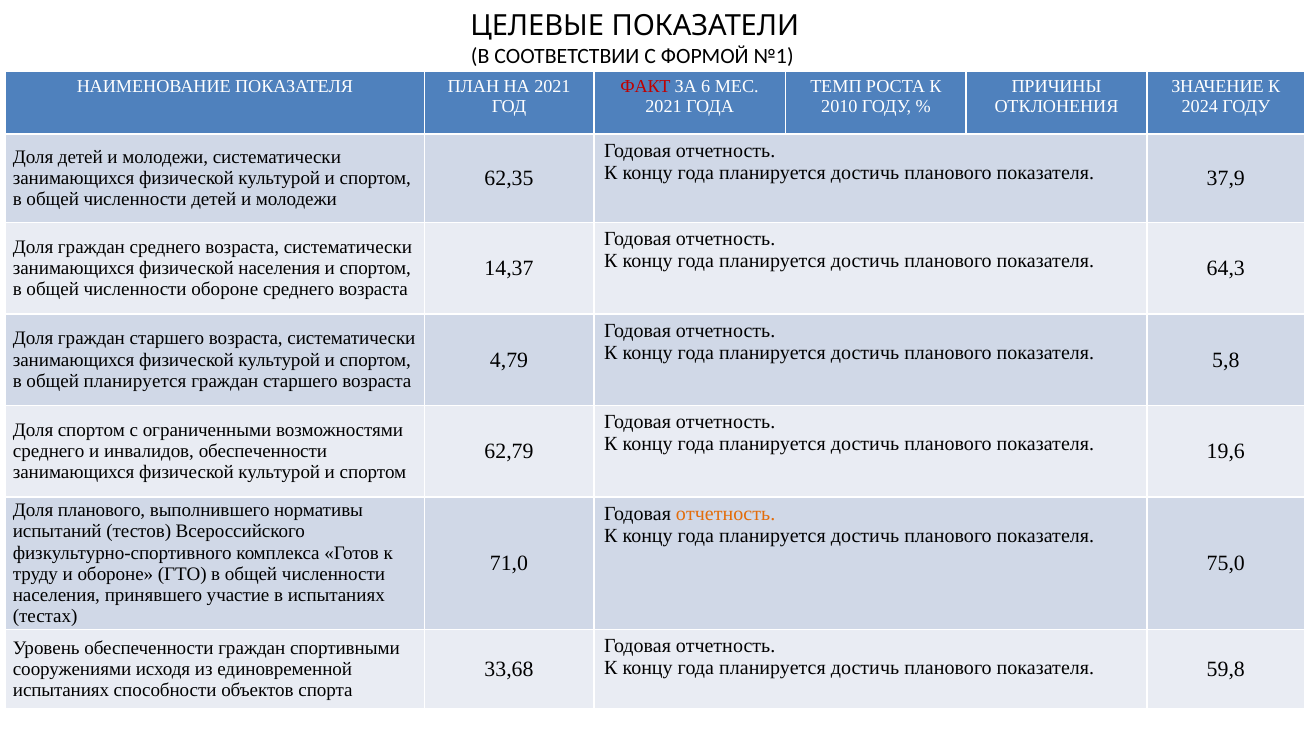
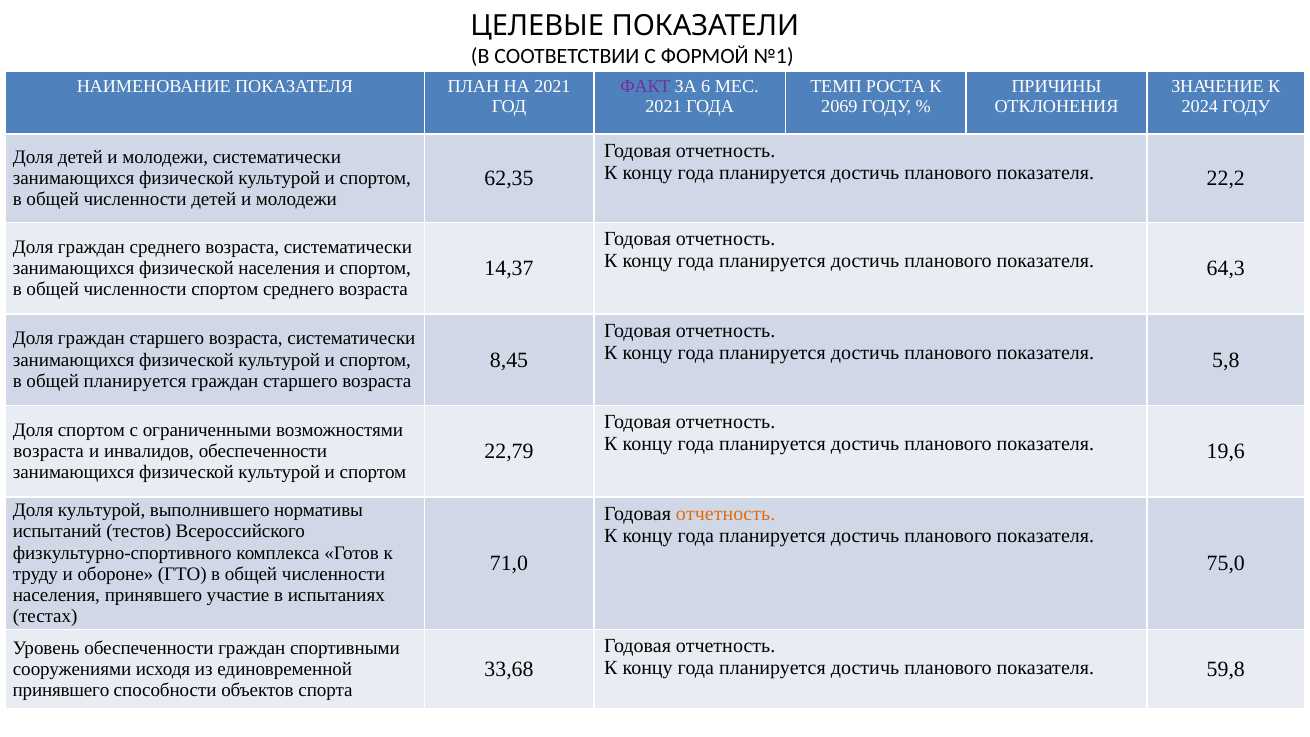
ФАКТ colour: red -> purple
2010: 2010 -> 2069
37,9: 37,9 -> 22,2
численности обороне: обороне -> спортом
4,79: 4,79 -> 8,45
62,79: 62,79 -> 22,79
среднего at (49, 451): среднего -> возраста
Доля планового: планового -> культурой
испытаниях at (61, 691): испытаниях -> принявшего
